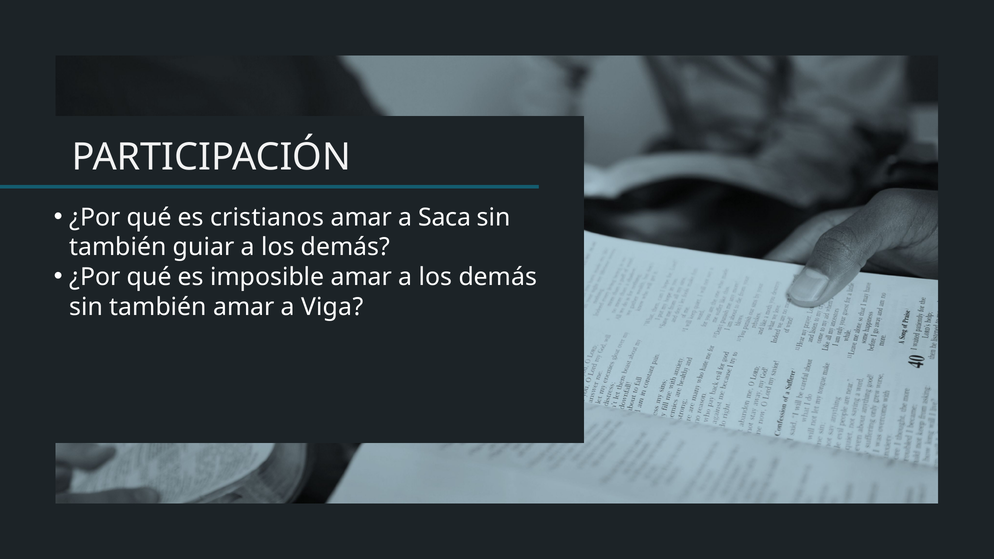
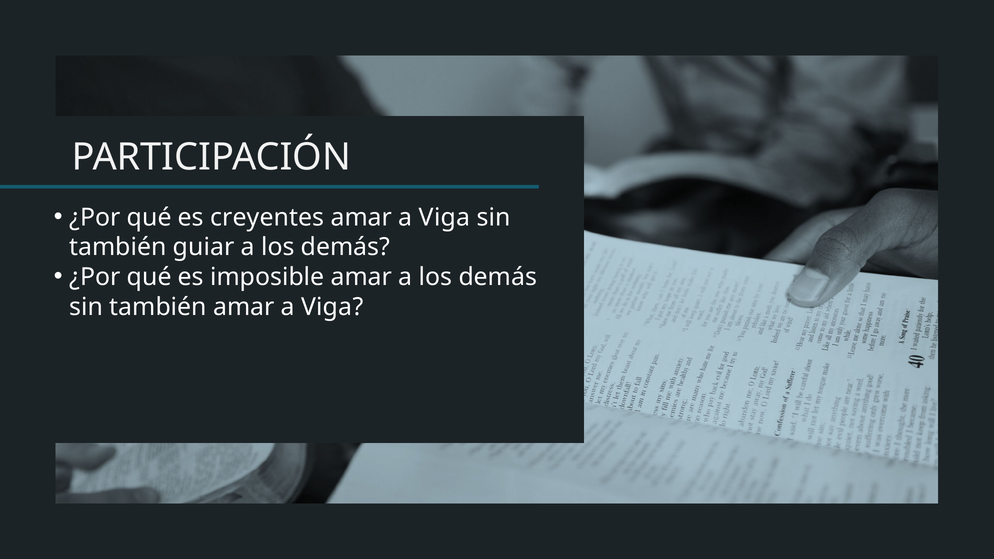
cristianos: cristianos -> creyentes
Saca at (445, 218): Saca -> Viga
